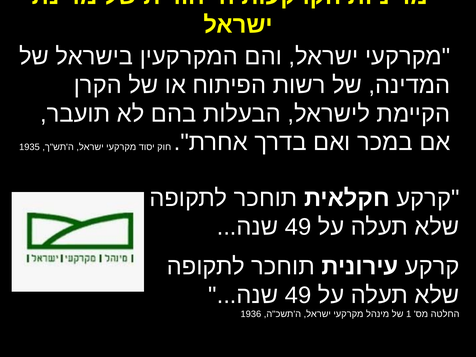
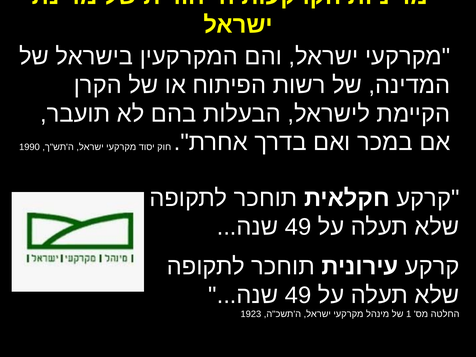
1935: 1935 -> 1990
1936: 1936 -> 1923
